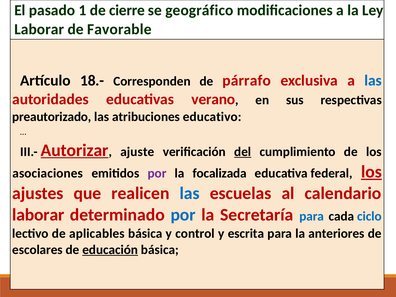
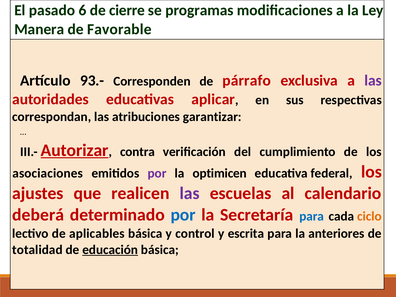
1: 1 -> 6
geográfico: geográfico -> programas
Laborar at (39, 29): Laborar -> Manera
18.-: 18.- -> 93.-
las at (373, 80) colour: blue -> purple
verano: verano -> aplicar
preautorizado: preautorizado -> correspondan
educativo: educativo -> garantizar
ajuste: ajuste -> contra
del underline: present -> none
focalizada: focalizada -> optimicen
los at (371, 172) underline: present -> none
las at (190, 193) colour: blue -> purple
laborar at (38, 215): laborar -> deberá
ciclo colour: blue -> orange
escolares: escolares -> totalidad
